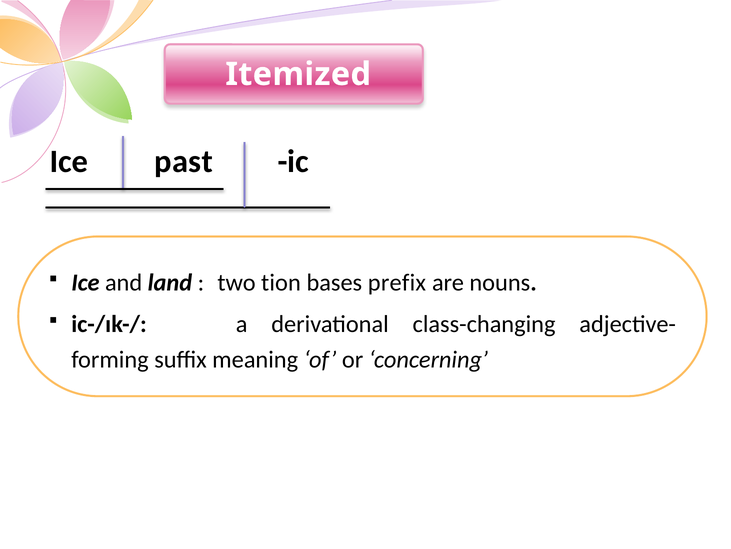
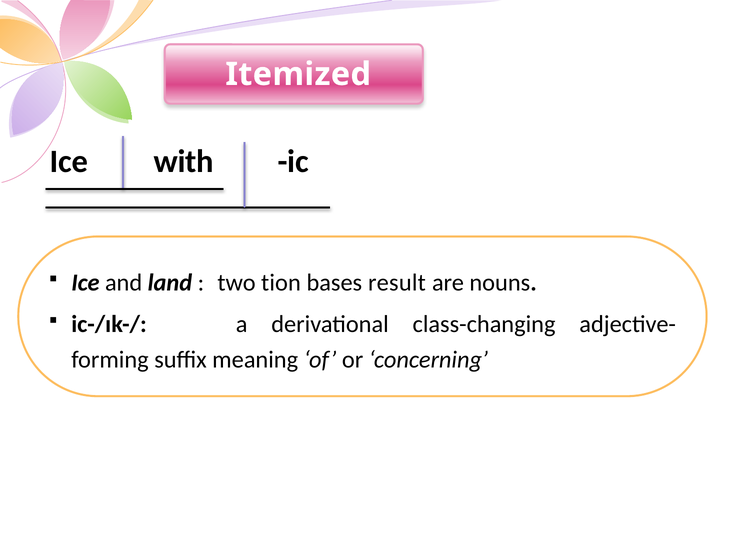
past: past -> with
prefix: prefix -> result
